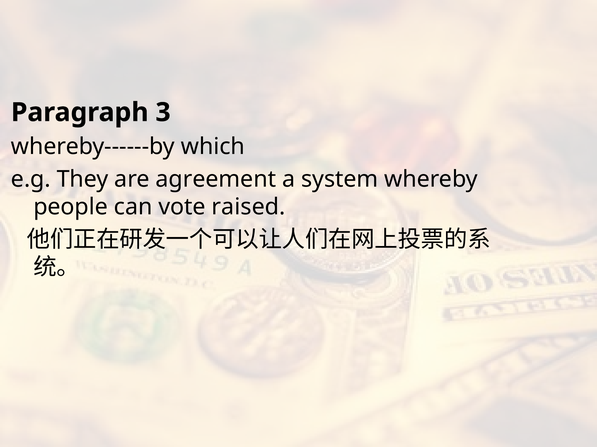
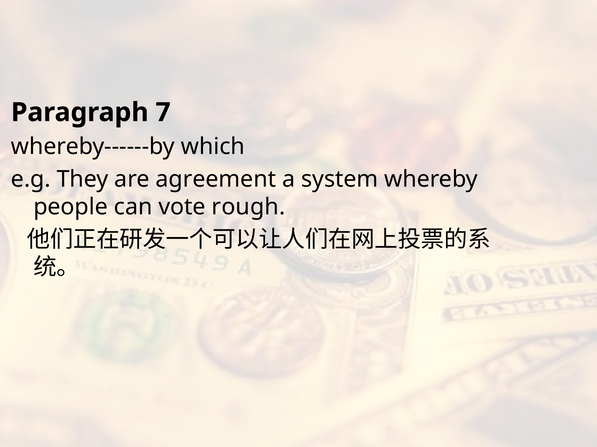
3: 3 -> 7
raised: raised -> rough
